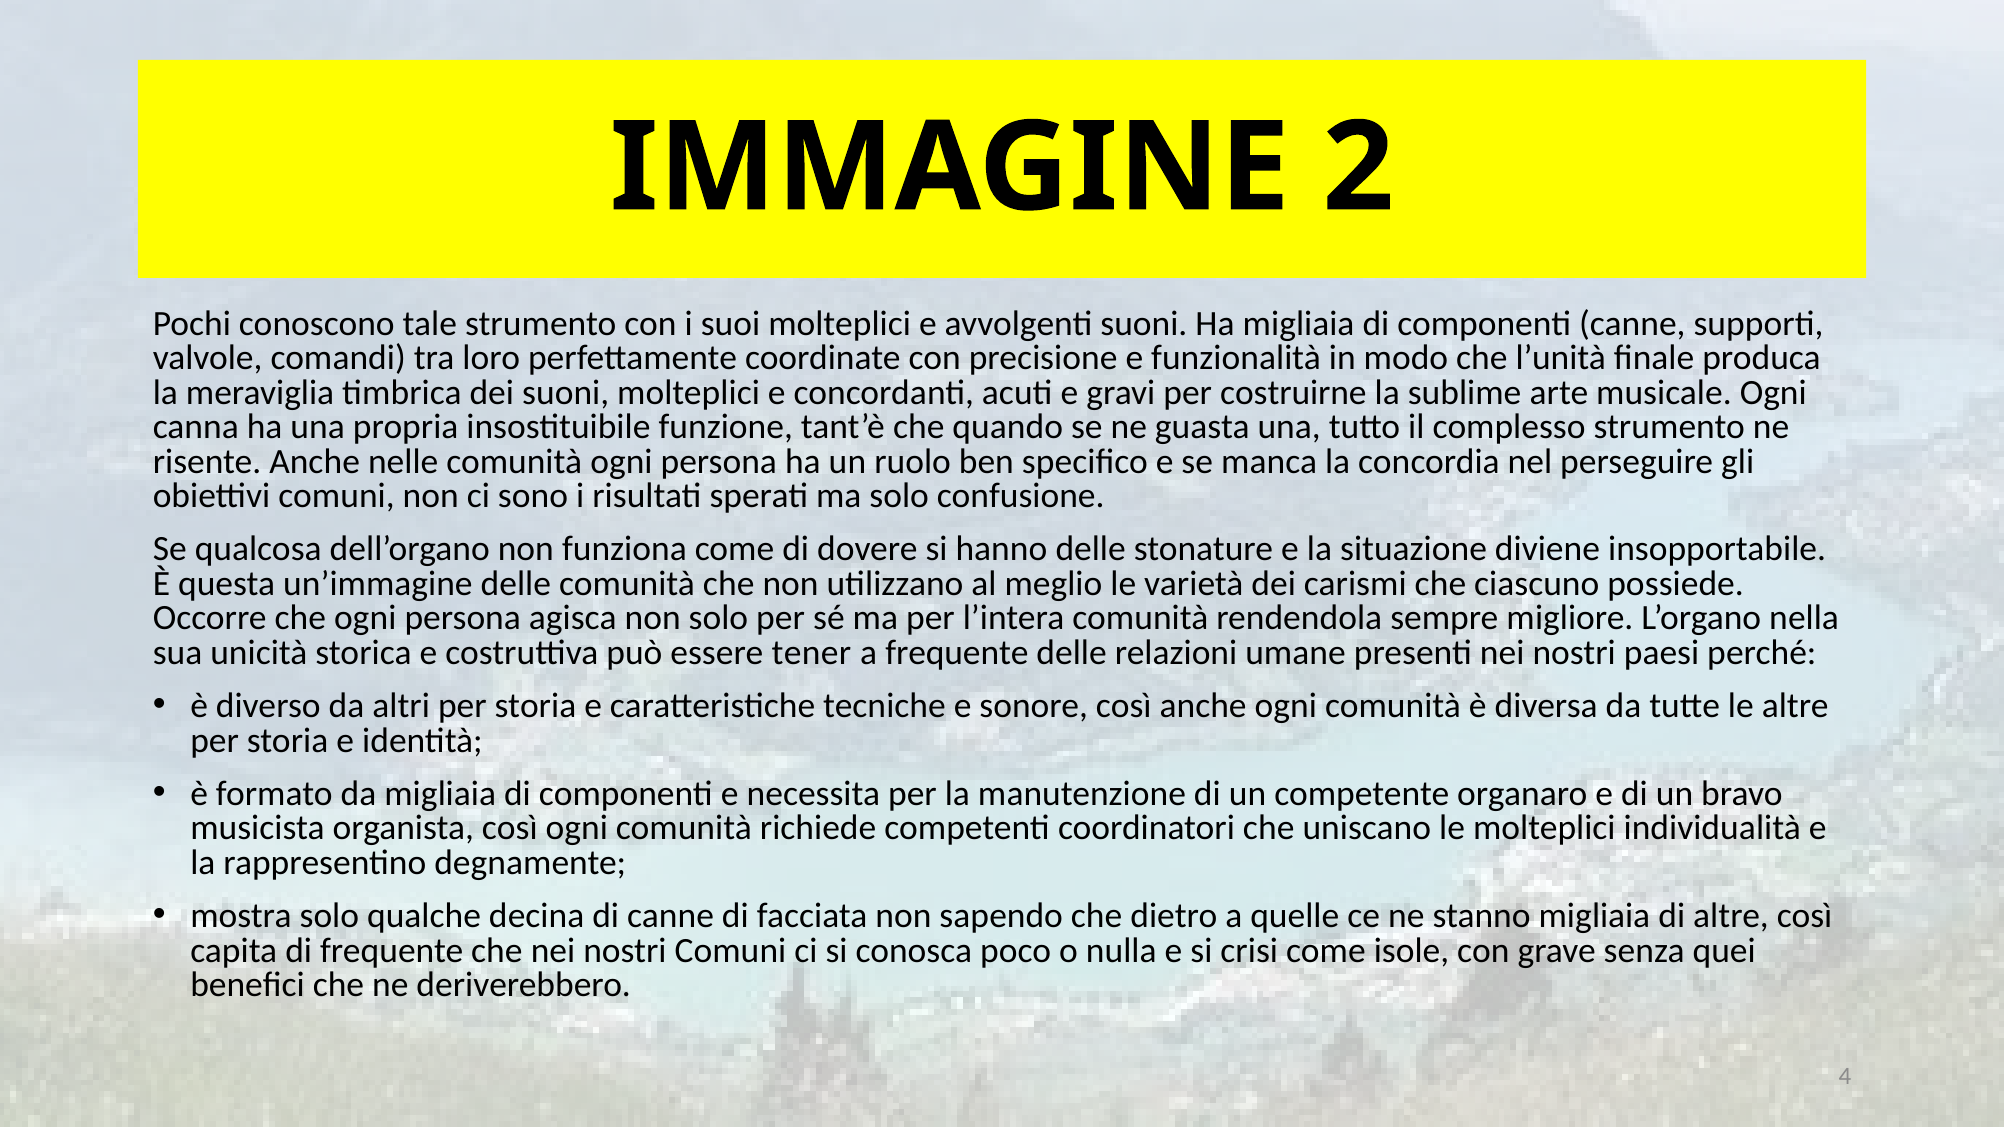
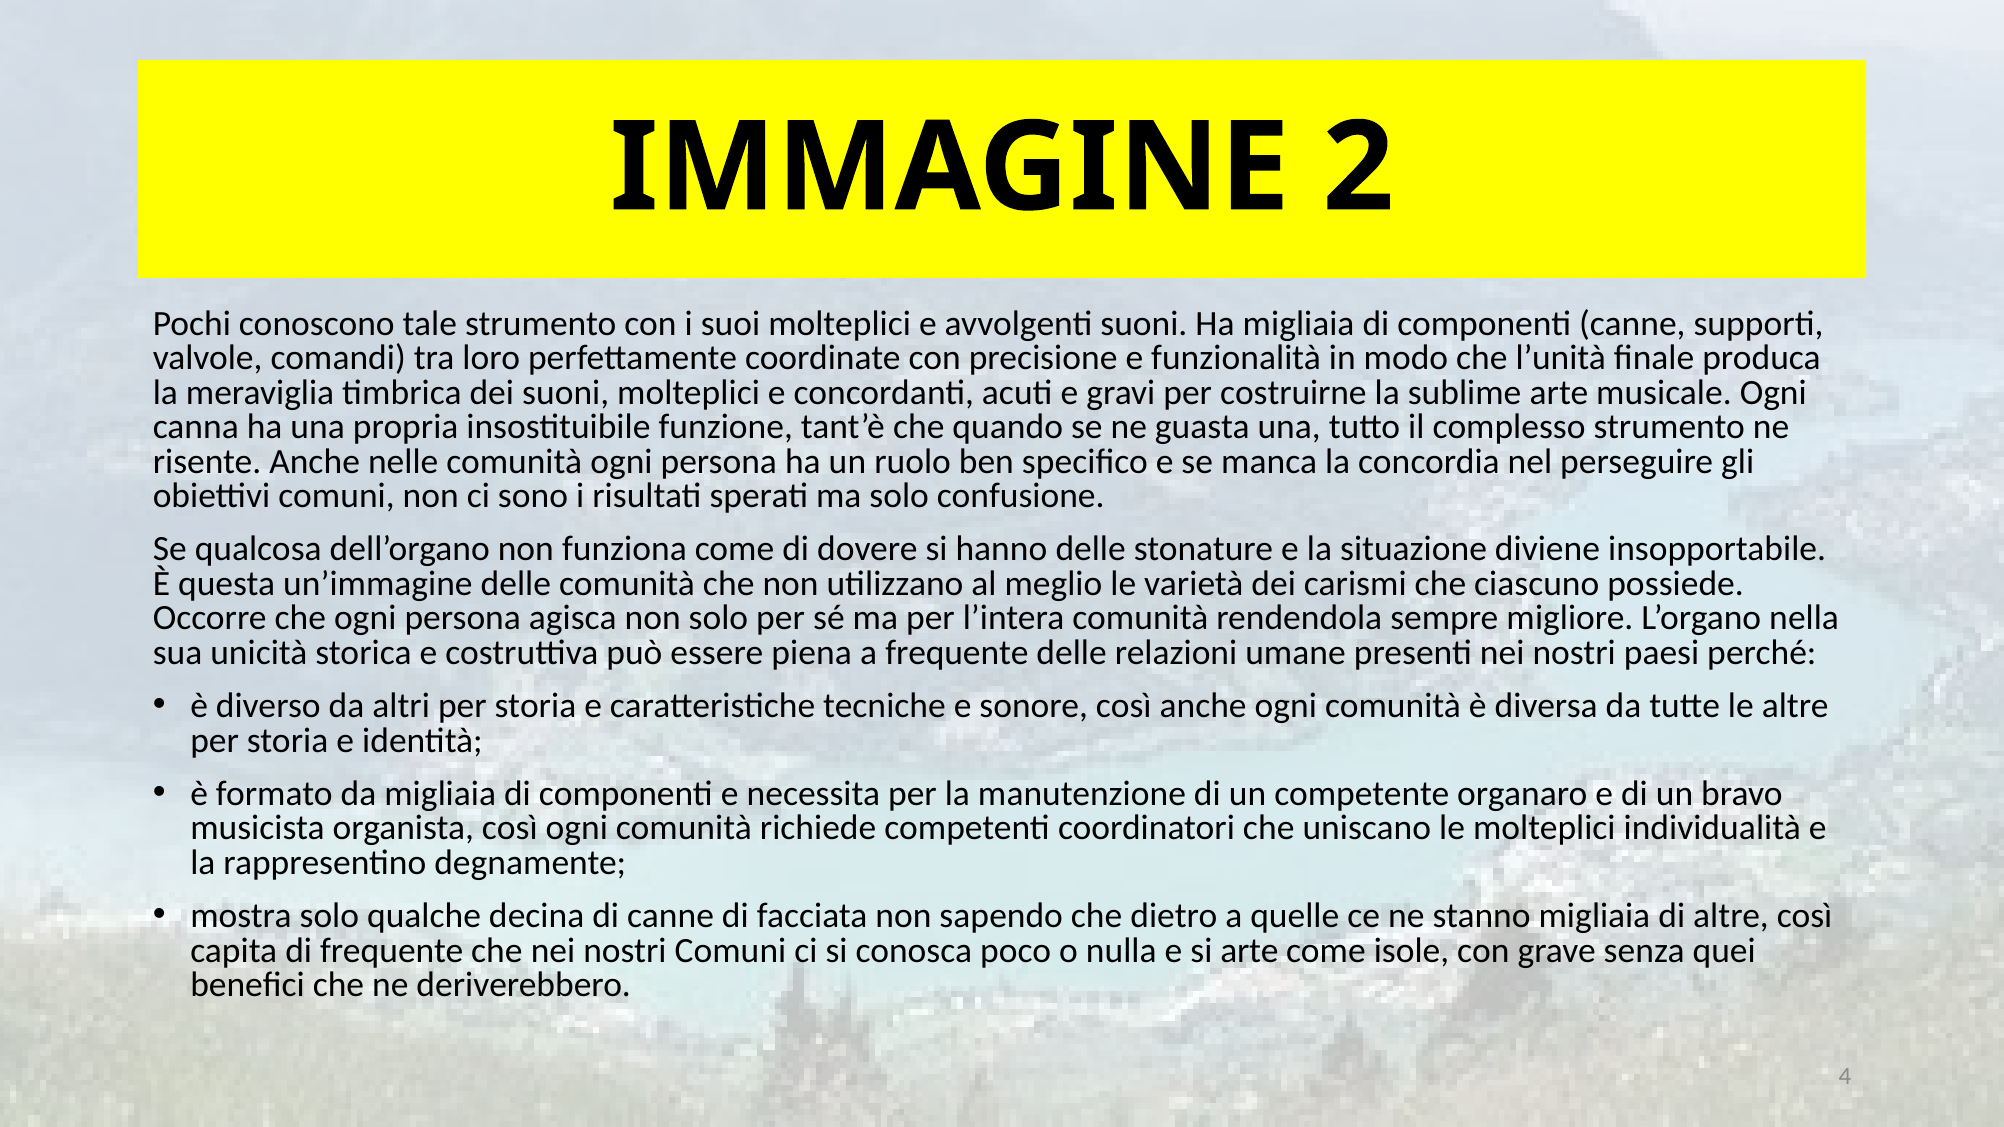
tener: tener -> piena
si crisi: crisi -> arte
